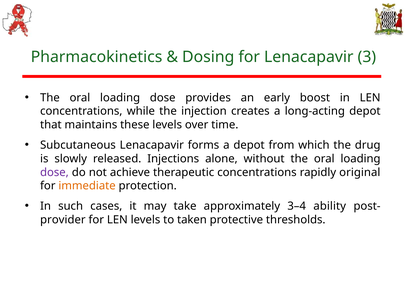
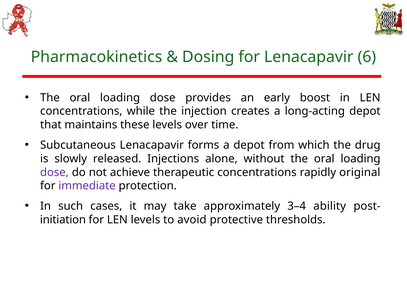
3: 3 -> 6
immediate colour: orange -> purple
provider: provider -> initiation
taken: taken -> avoid
